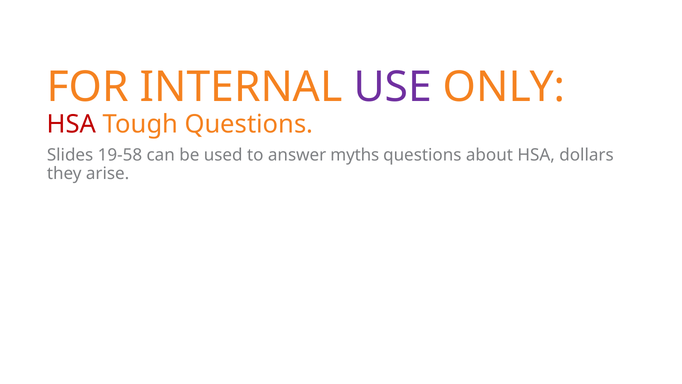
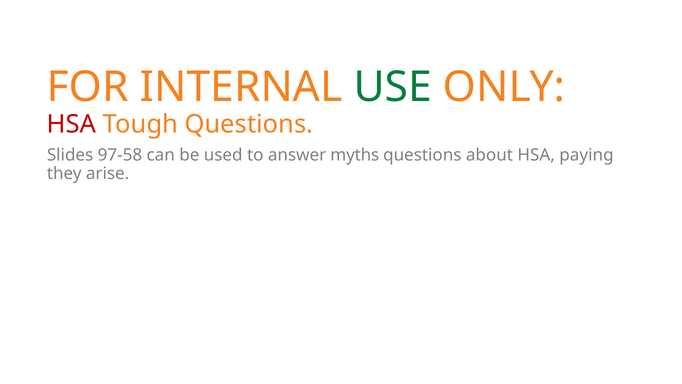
USE colour: purple -> green
19-58: 19-58 -> 97-58
dollars: dollars -> paying
